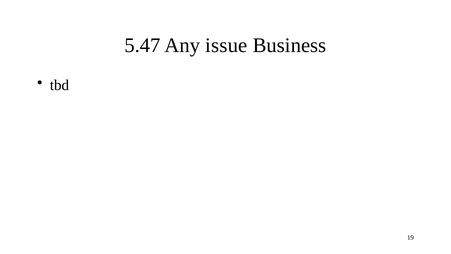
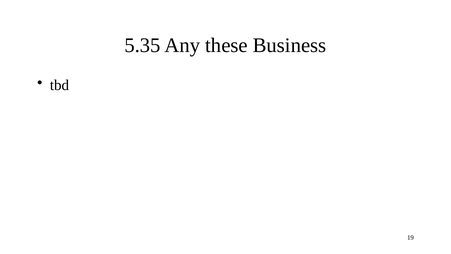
5.47: 5.47 -> 5.35
issue: issue -> these
